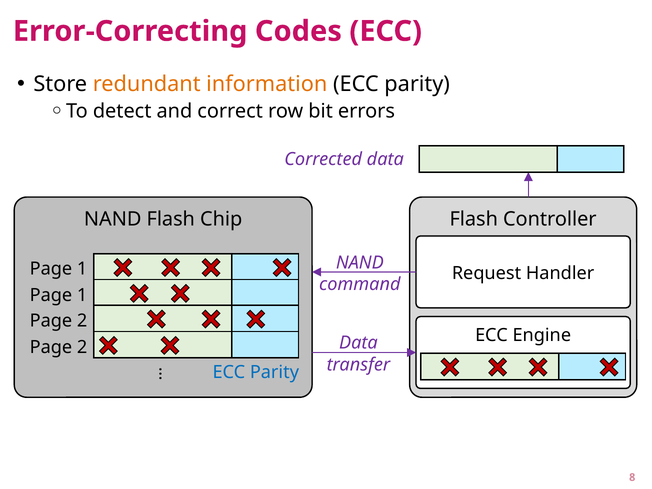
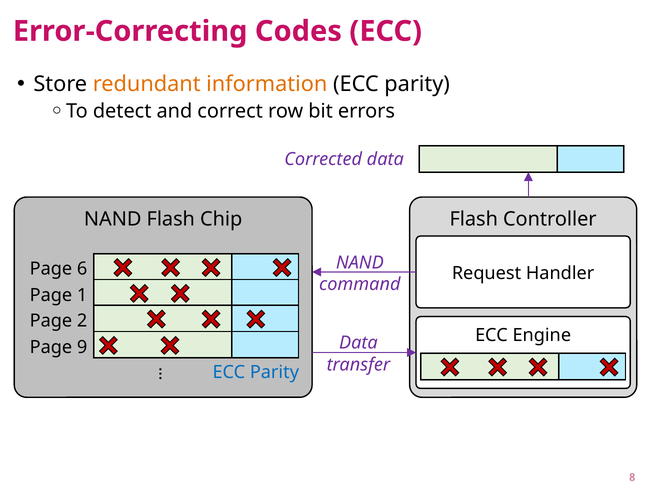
1 at (82, 269): 1 -> 6
2 at (82, 347): 2 -> 9
